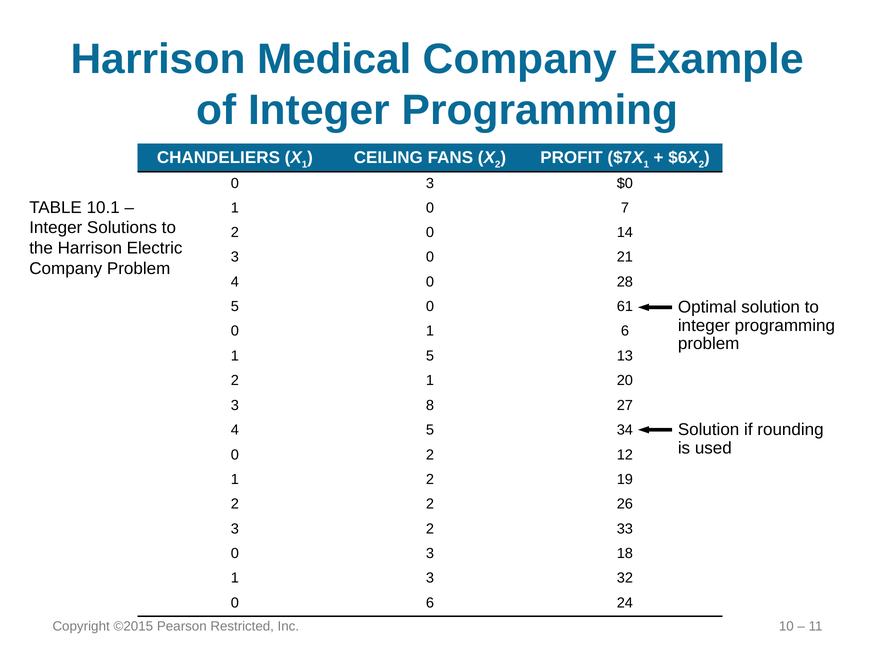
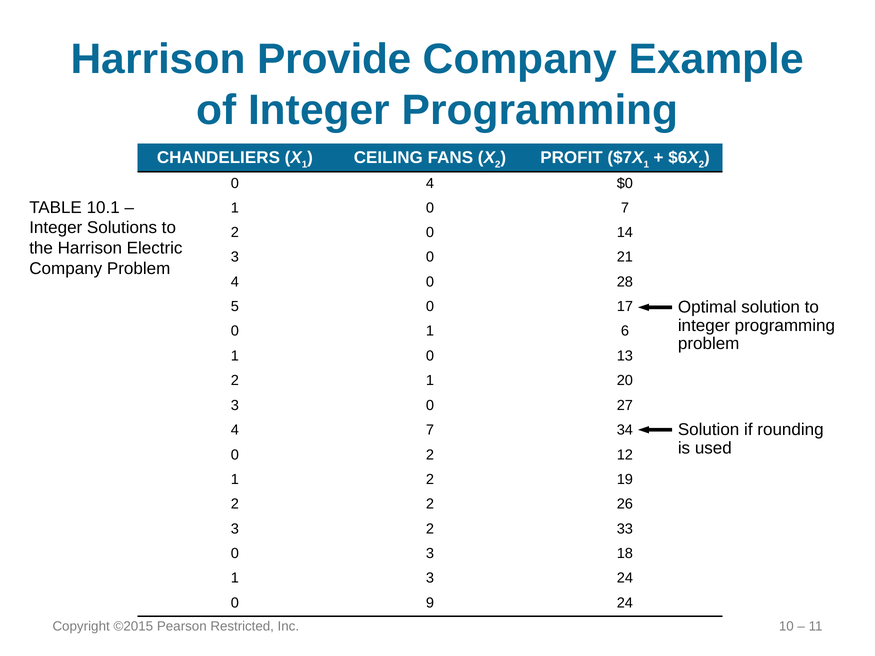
Medical: Medical -> Provide
3 at (430, 183): 3 -> 4
61: 61 -> 17
5 at (430, 356): 5 -> 0
8 at (430, 405): 8 -> 0
4 5: 5 -> 7
3 32: 32 -> 24
0 6: 6 -> 9
